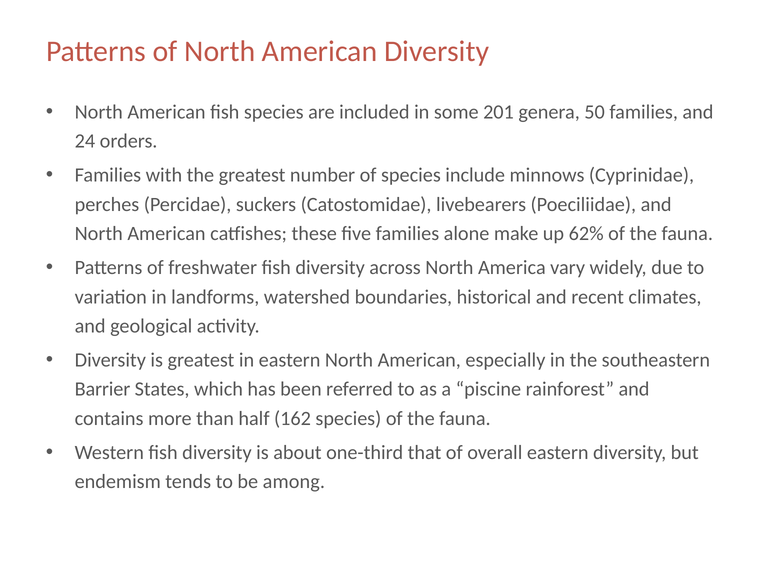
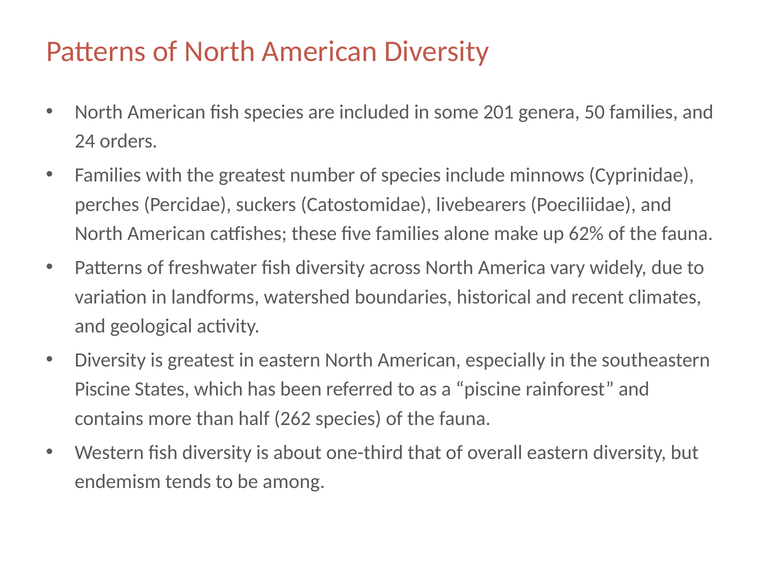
Barrier at (103, 389): Barrier -> Piscine
162: 162 -> 262
